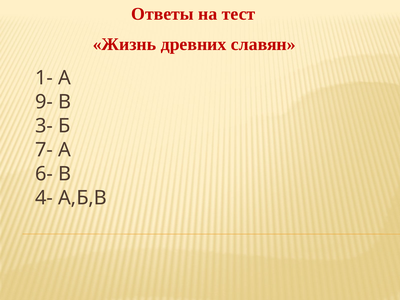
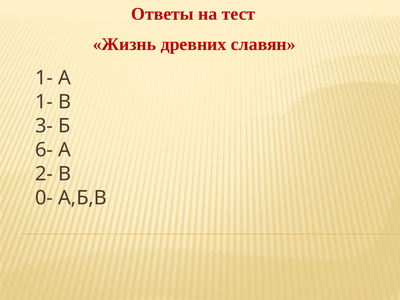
9- at (44, 102): 9- -> 1-
7-: 7- -> 6-
6-: 6- -> 2-
4-: 4- -> 0-
